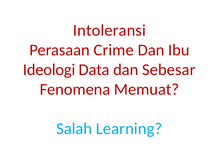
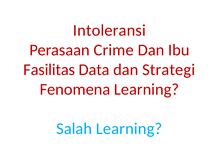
Ideologi: Ideologi -> Fasilitas
Sebesar: Sebesar -> Strategi
Fenomena Memuat: Memuat -> Learning
